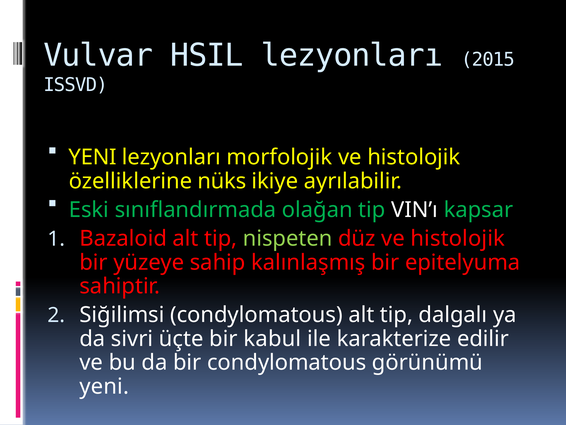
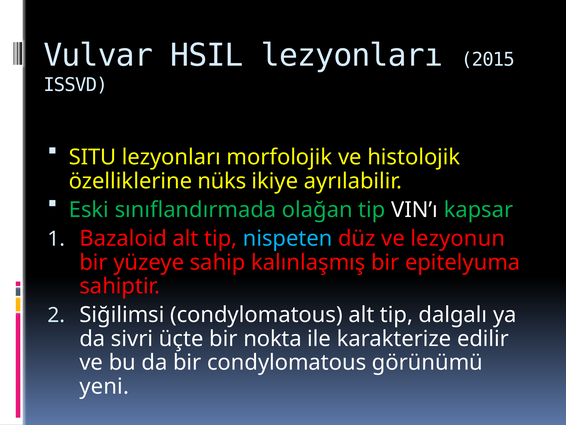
YENI at (93, 157): YENI -> SITU
nispeten colour: light green -> light blue
düz ve histolojik: histolojik -> lezyonun
kabul: kabul -> nokta
